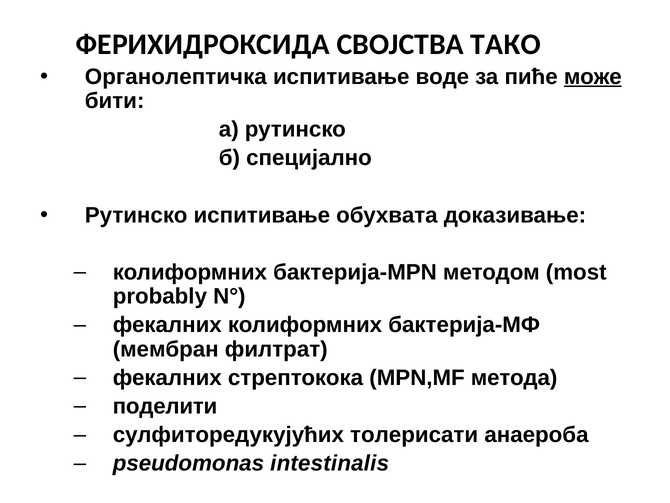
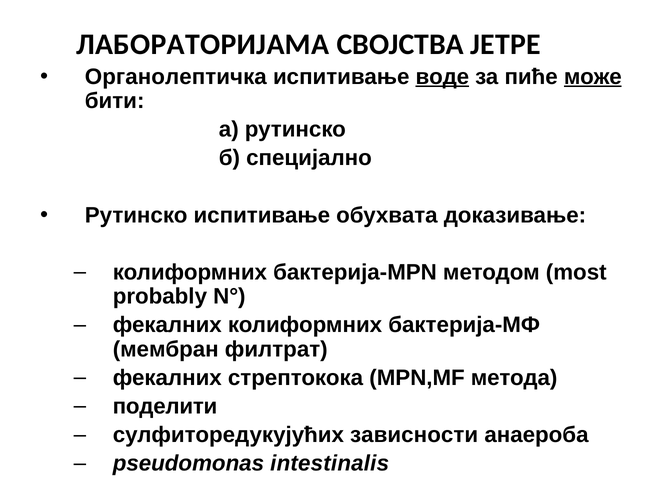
ФЕРИХИДРОКСИДА: ФЕРИХИДРОКСИДА -> ЛАБОРАТОРИЈАМА
ТАКО: ТАКО -> ЈЕТРЕ
воде underline: none -> present
толерисати: толерисати -> зависности
